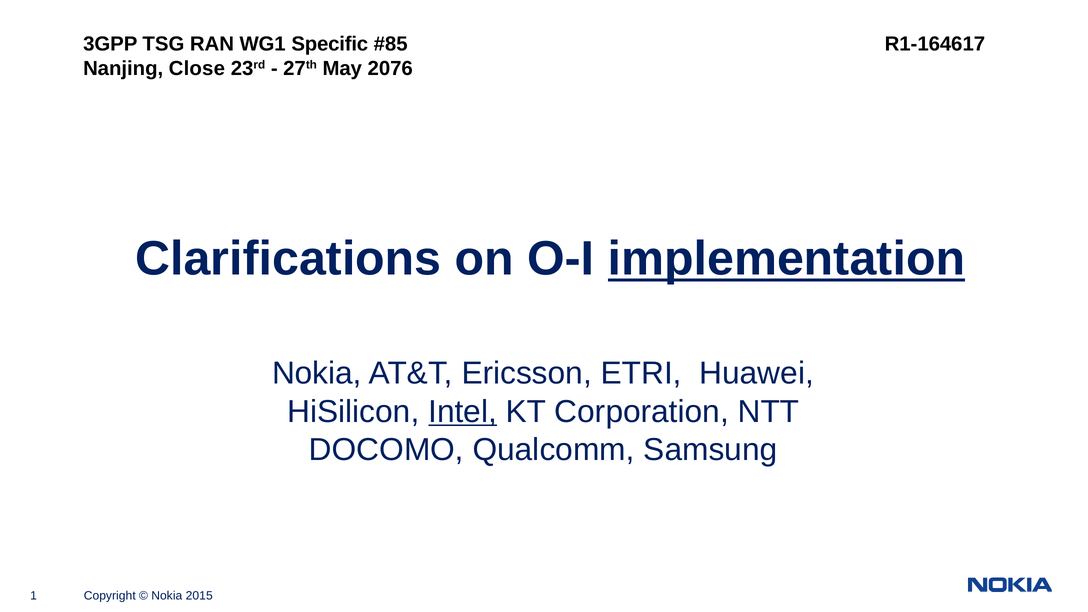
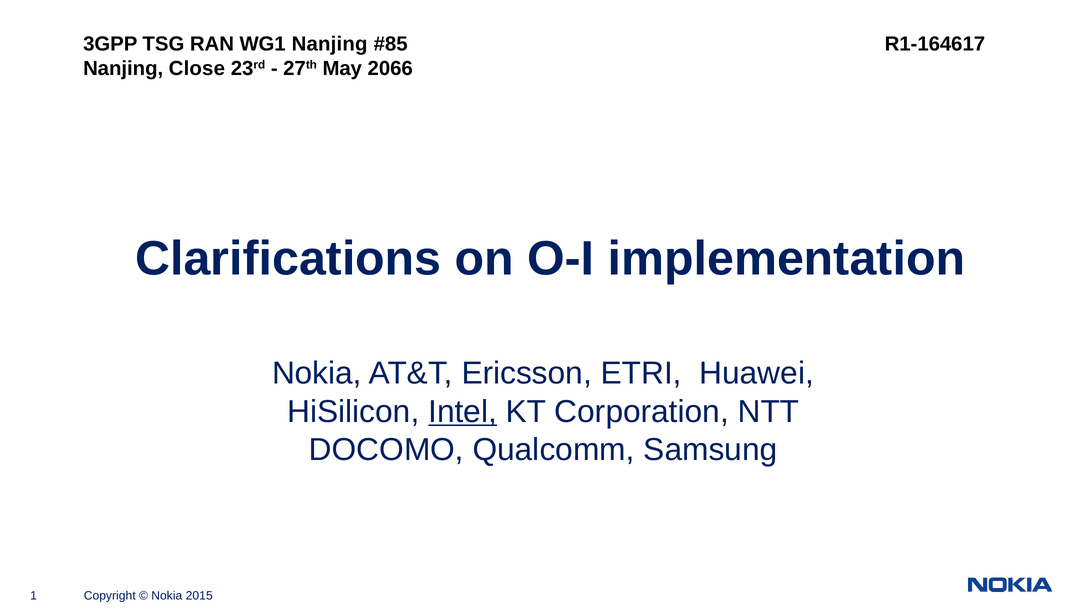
WG1 Specific: Specific -> Nanjing
2076: 2076 -> 2066
implementation underline: present -> none
